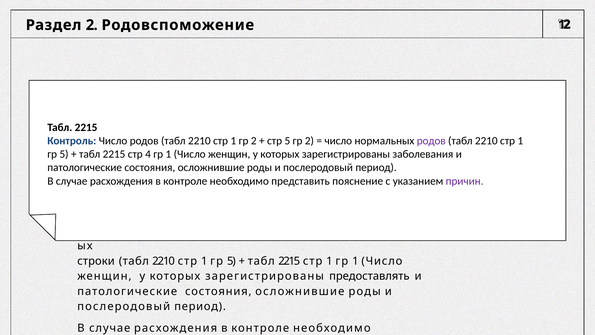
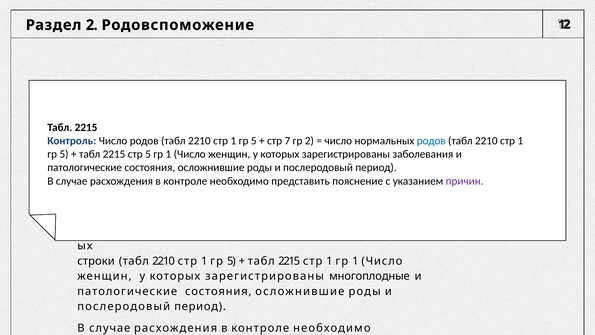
2 at (254, 141): 2 -> 5
стр 5: 5 -> 7
родов at (431, 141) colour: purple -> blue
стр 4: 4 -> 5
предоставлять: предоставлять -> многоплодные
